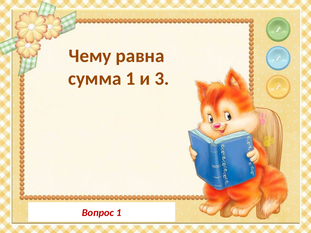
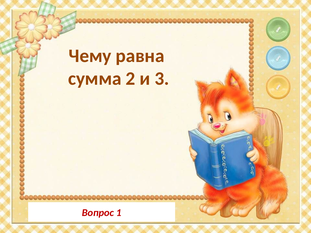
сумма 1: 1 -> 2
